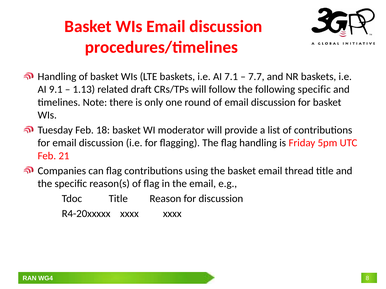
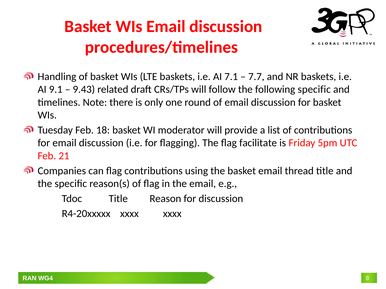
1.13: 1.13 -> 9.43
flag handling: handling -> facilitate
